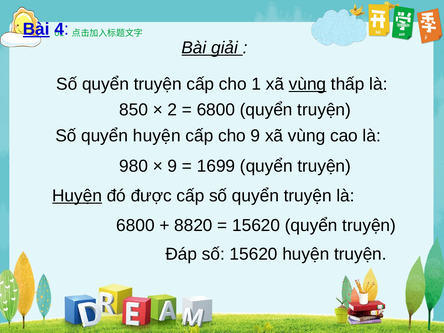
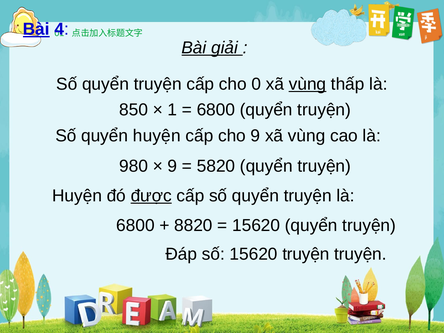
1: 1 -> 0
2: 2 -> 1
1699: 1699 -> 5820
Huyện at (77, 196) underline: present -> none
được underline: none -> present
15620 huyện: huyện -> truyện
